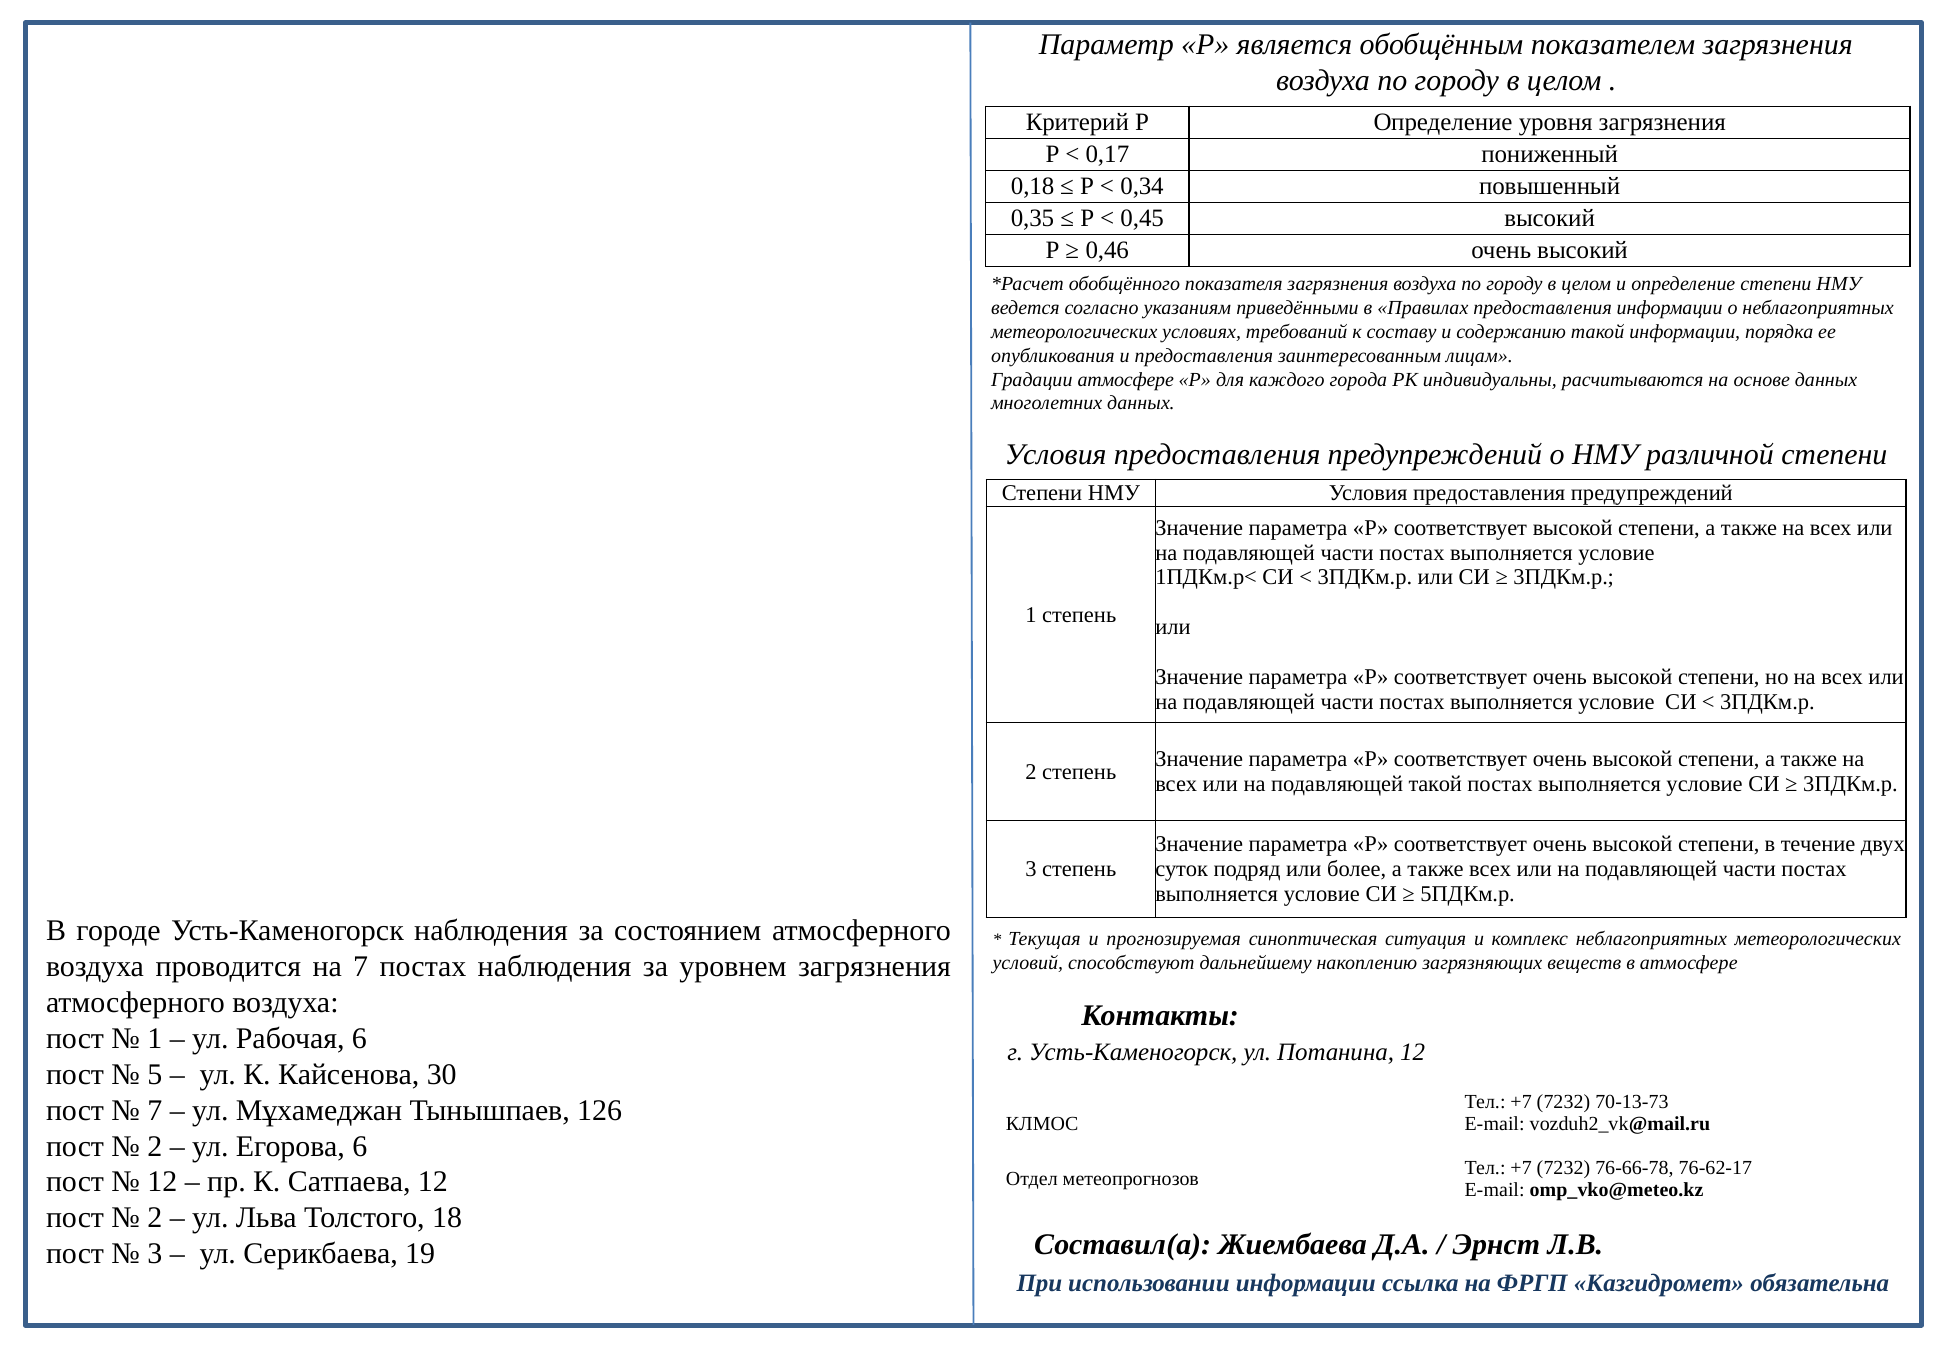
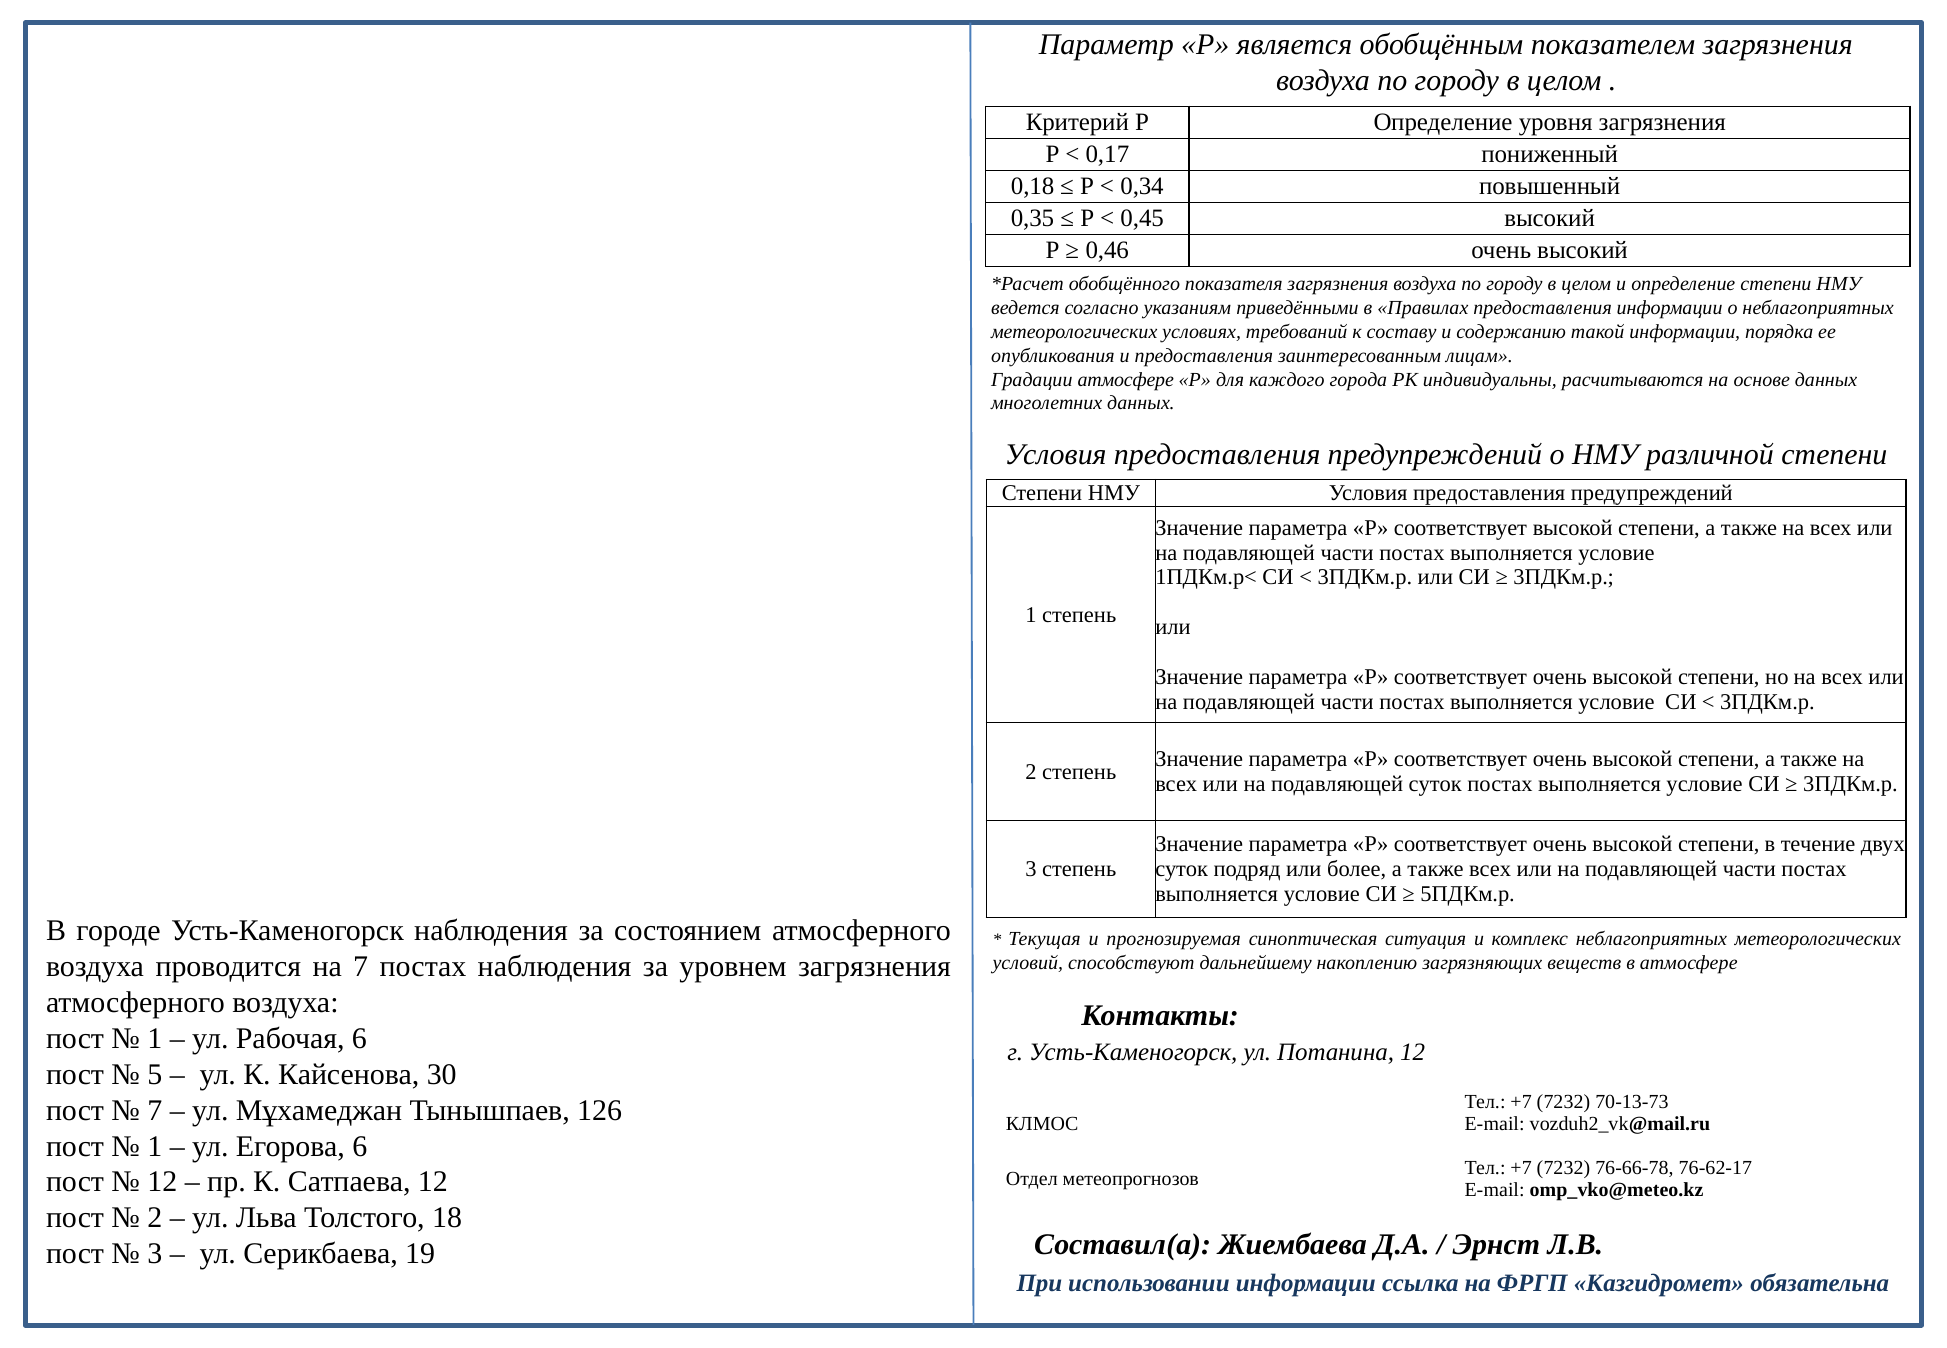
подавляющей такой: такой -> суток
2 at (155, 1146): 2 -> 1
